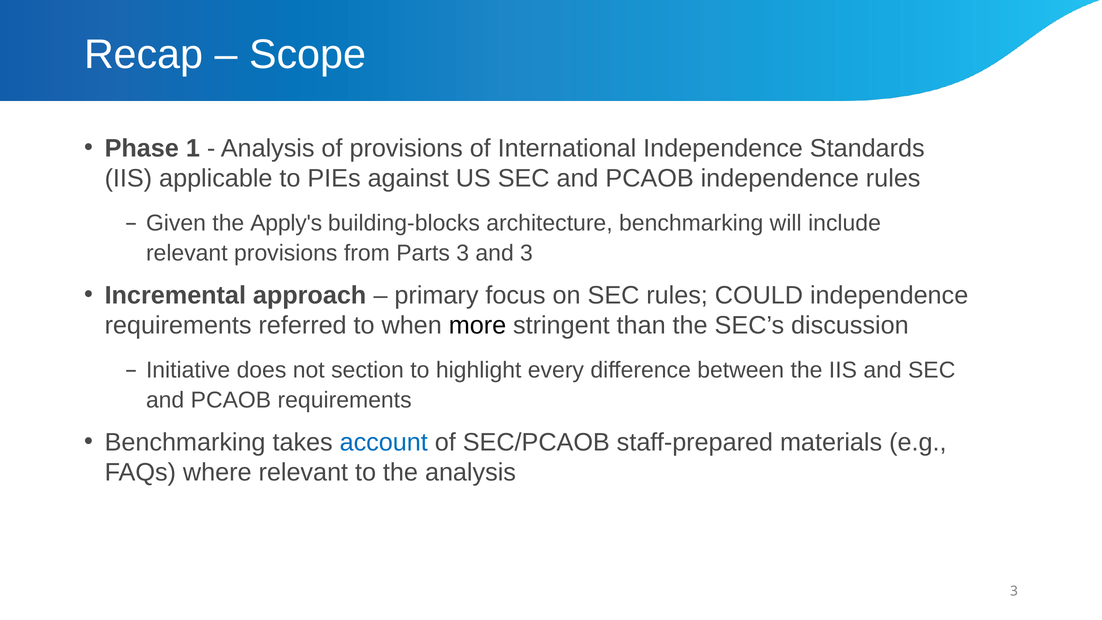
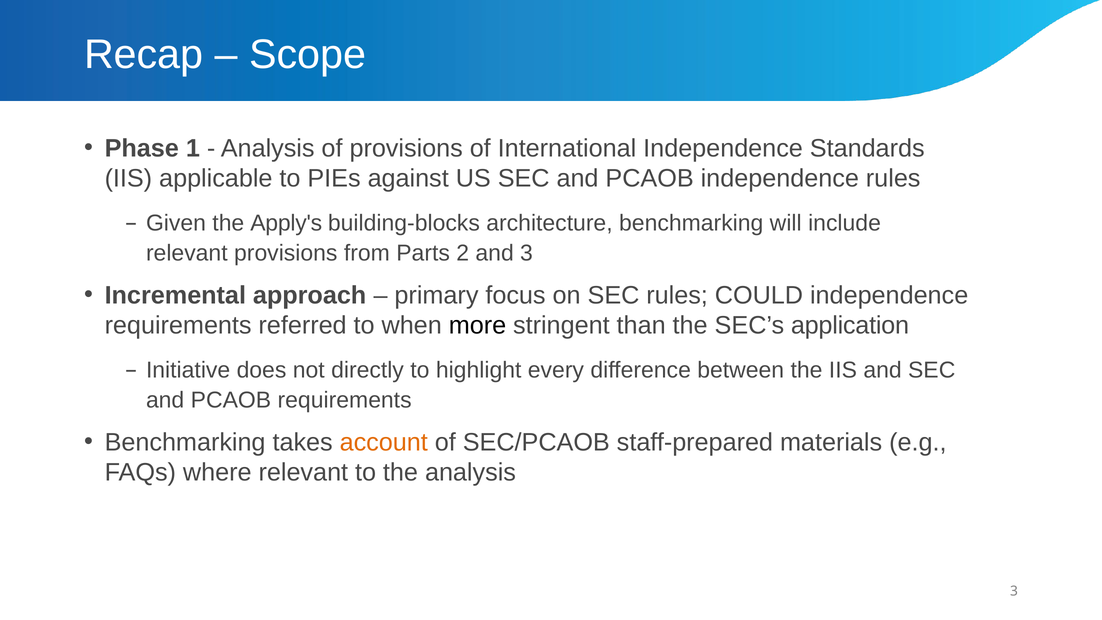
Parts 3: 3 -> 2
discussion: discussion -> application
section: section -> directly
account colour: blue -> orange
